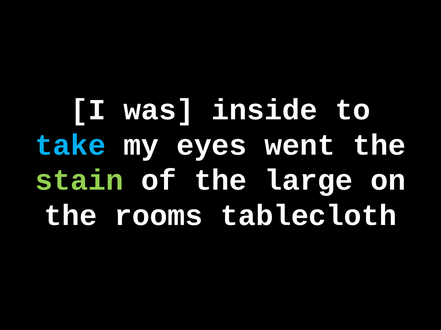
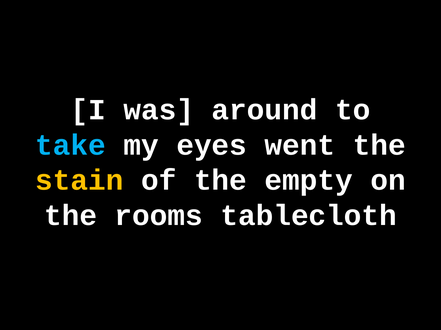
inside: inside -> around
stain colour: light green -> yellow
large: large -> empty
